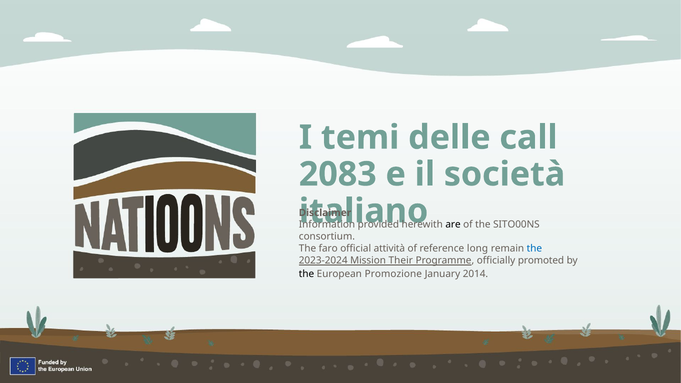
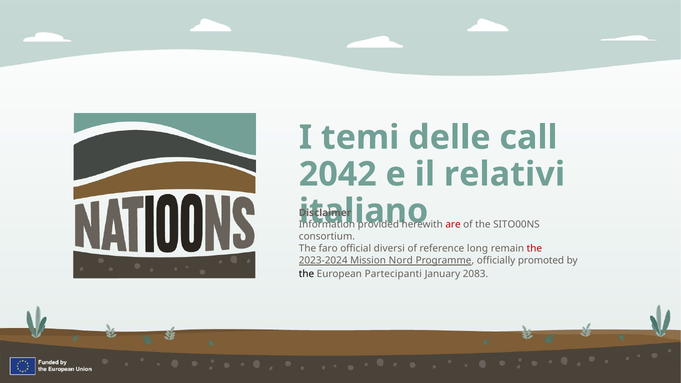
2083: 2083 -> 2042
società: società -> relativi
are colour: black -> red
attività: attività -> diversi
the at (534, 249) colour: blue -> red
Their: Their -> Nord
Promozione: Promozione -> Partecipanti
2014: 2014 -> 2083
